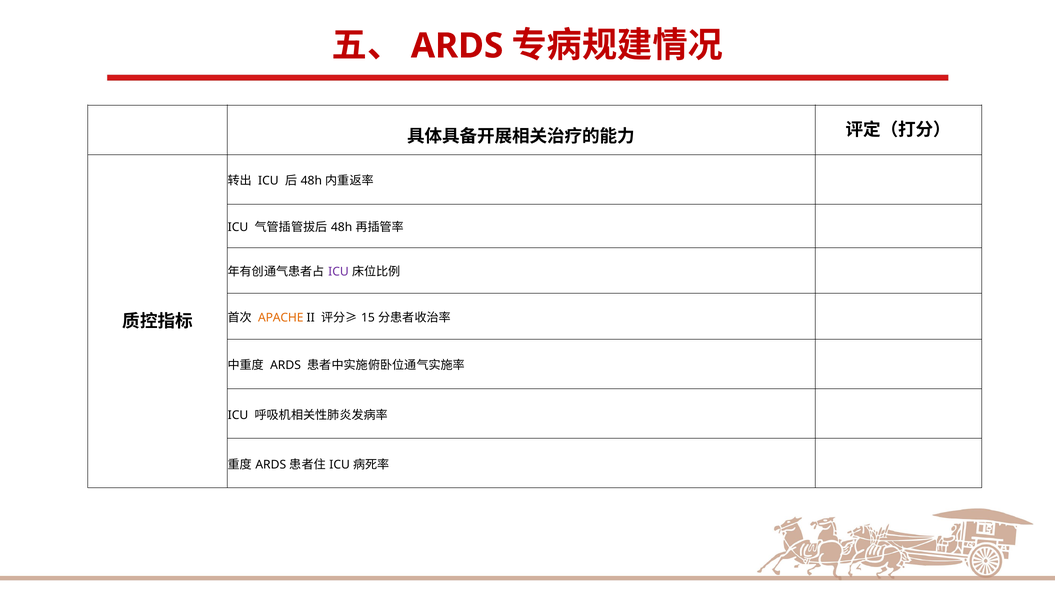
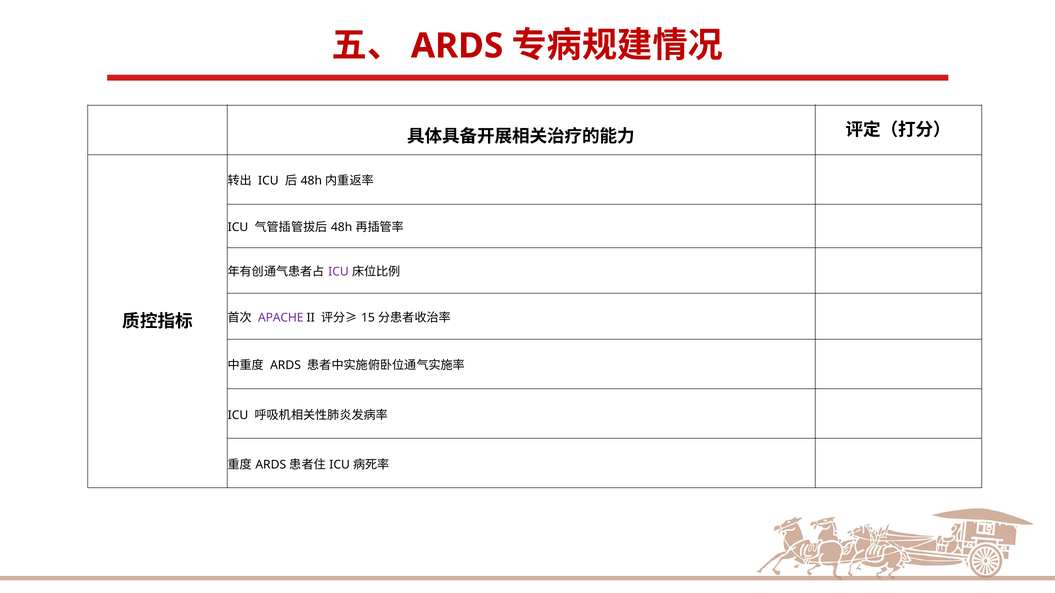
APACHE colour: orange -> purple
